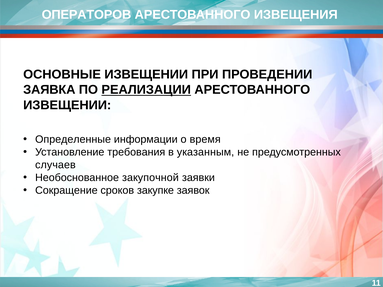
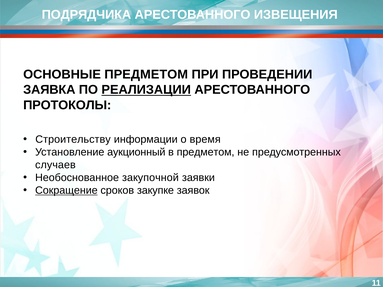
ОПЕРАТОРОВ: ОПЕРАТОРОВ -> ПОДРЯДЧИКА
ОСНОВНЫЕ ИЗВЕЩЕНИИ: ИЗВЕЩЕНИИ -> ПРЕДМЕТОМ
ИЗВЕЩЕНИИ at (67, 105): ИЗВЕЩЕНИИ -> ПРОТОКОЛЫ
Определенные: Определенные -> Строительству
требования: требования -> аукционный
в указанным: указанным -> предметом
Сокращение underline: none -> present
